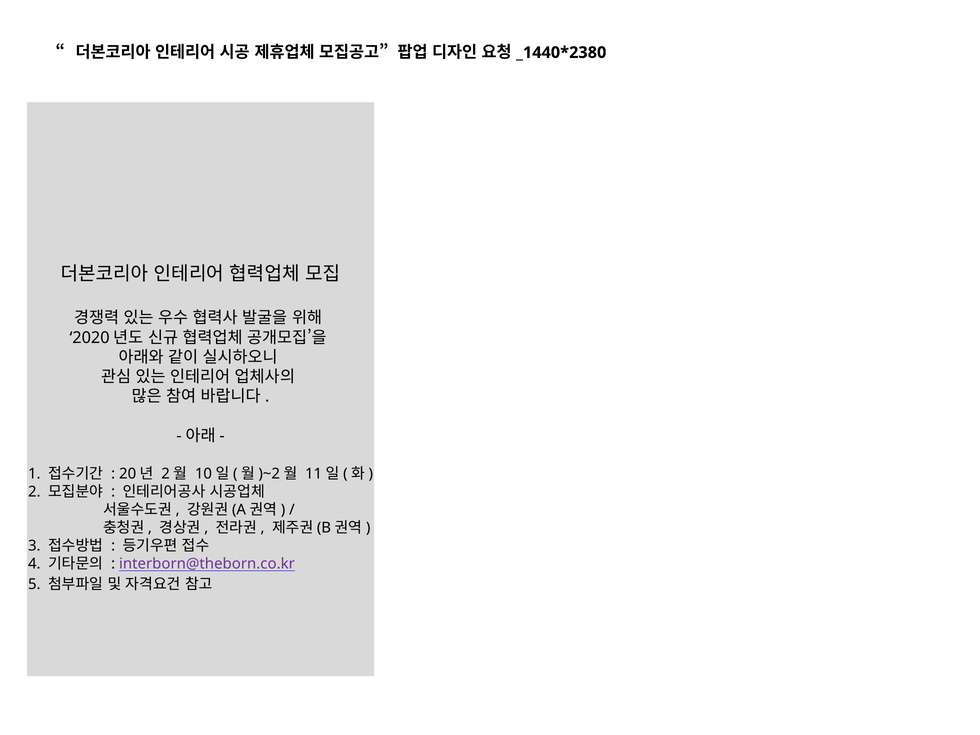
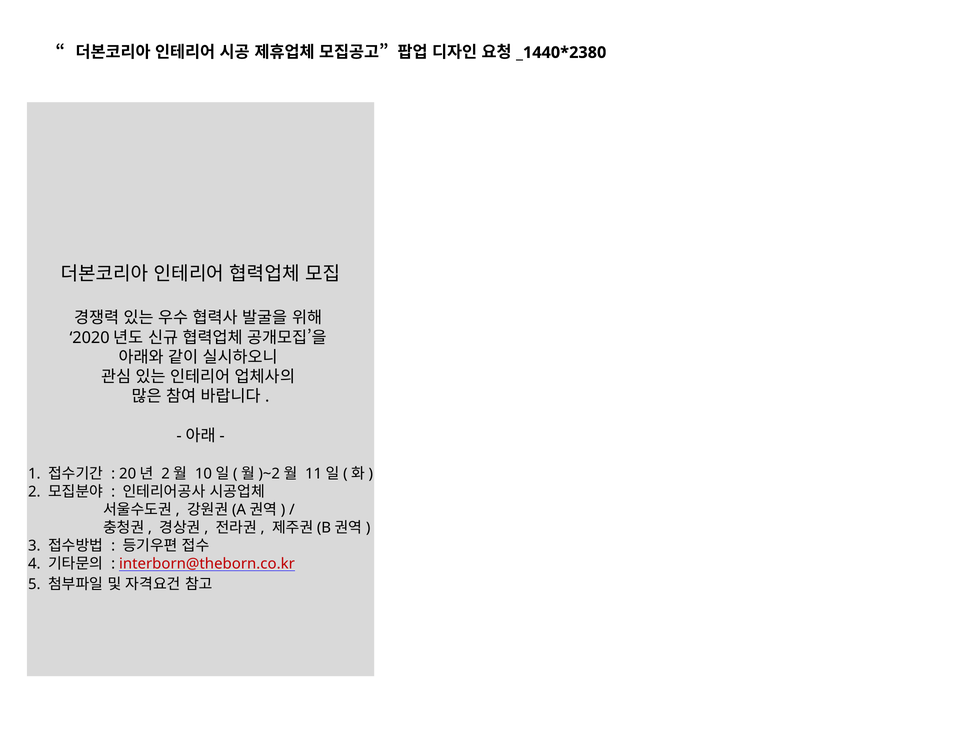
interborn@theborn.co.kr colour: purple -> red
